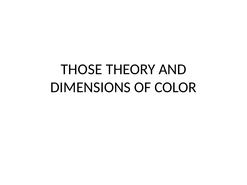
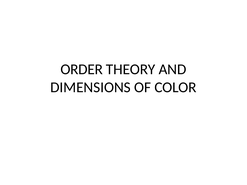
THOSE: THOSE -> ORDER
